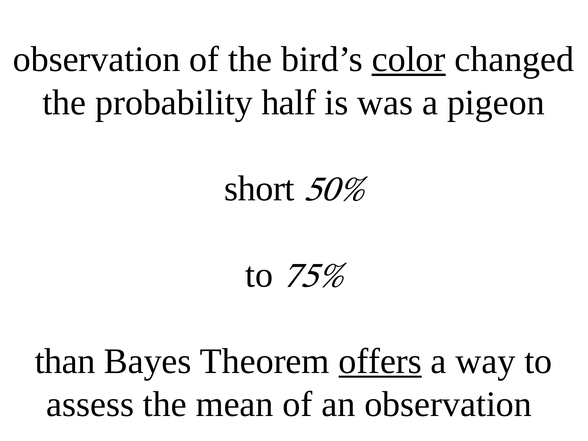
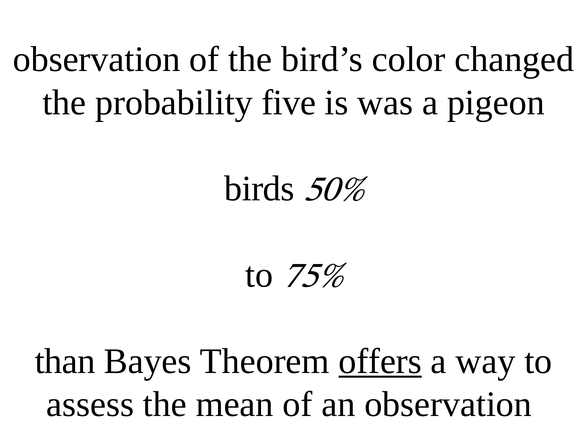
color underline: present -> none
half: half -> five
short: short -> birds
